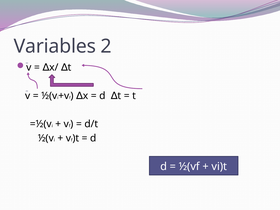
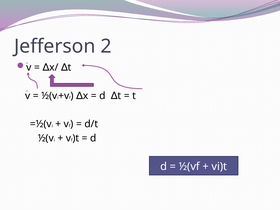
Variables: Variables -> Jefferson
